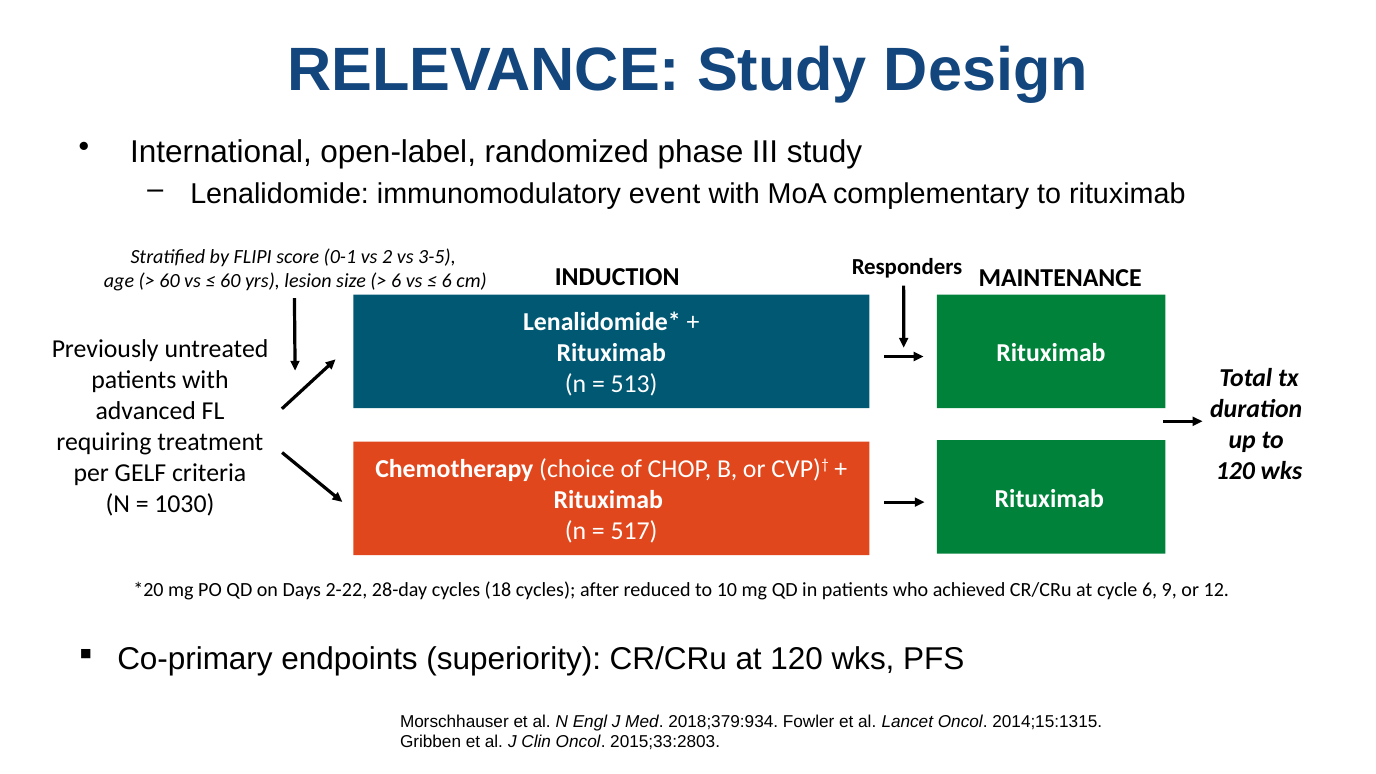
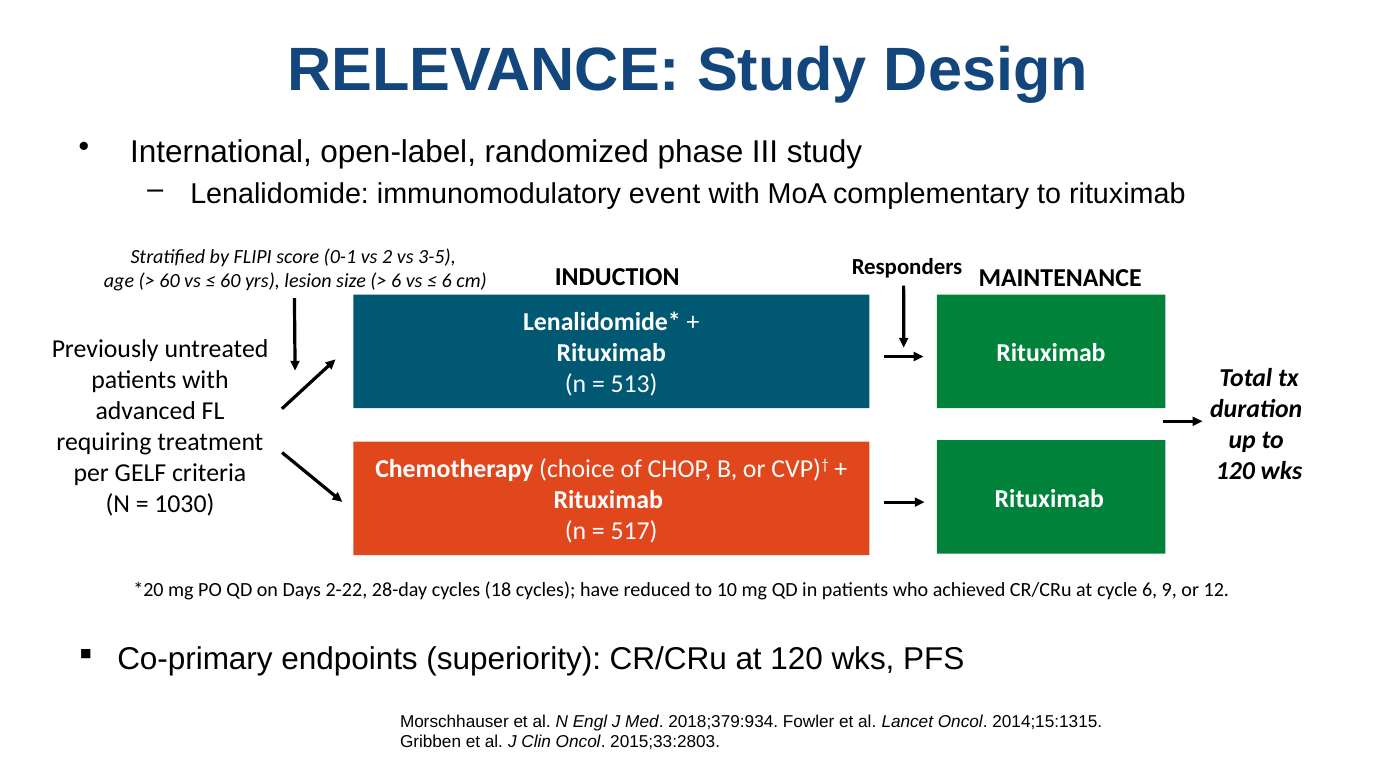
after: after -> have
